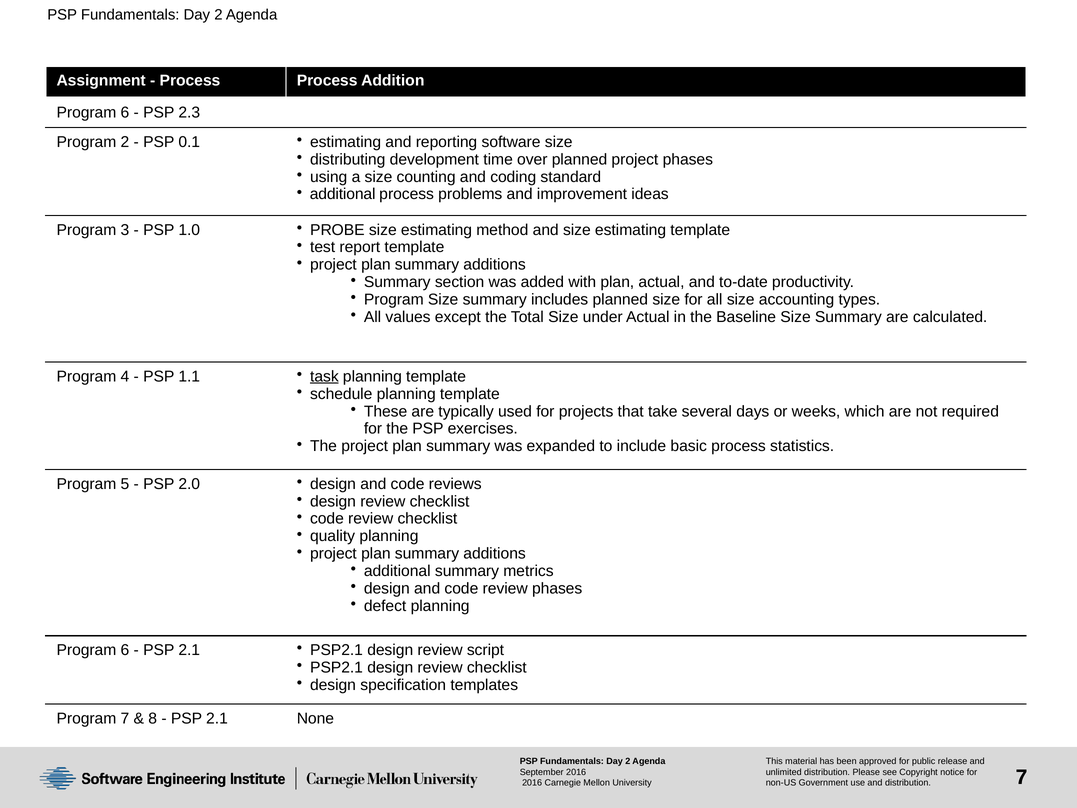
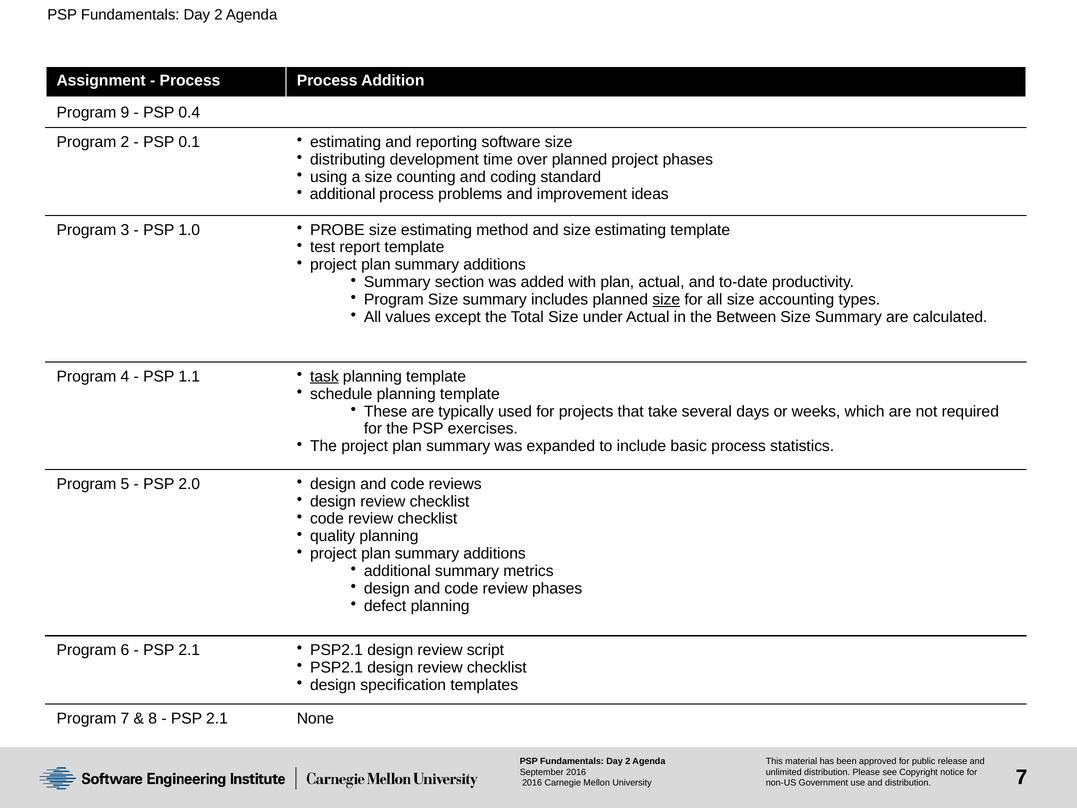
6 at (125, 113): 6 -> 9
2.3: 2.3 -> 0.4
size at (666, 300) underline: none -> present
Baseline: Baseline -> Between
